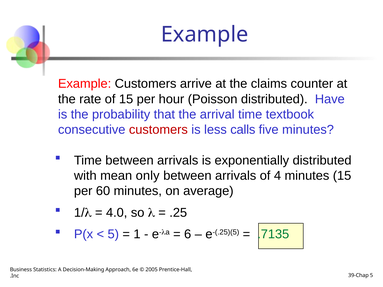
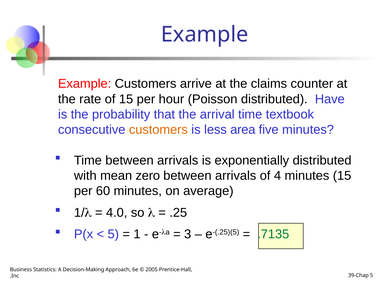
customers at (158, 130) colour: red -> orange
calls: calls -> area
only: only -> zero
6: 6 -> 3
